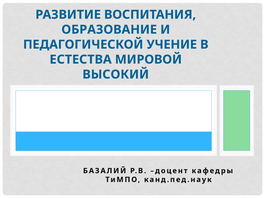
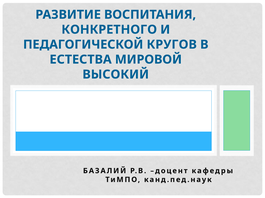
ОБРАЗОВАНИЕ: ОБРАЗОВАНИЕ -> КОНКРЕТНОГО
УЧЕНИЕ: УЧЕНИЕ -> КРУГОВ
